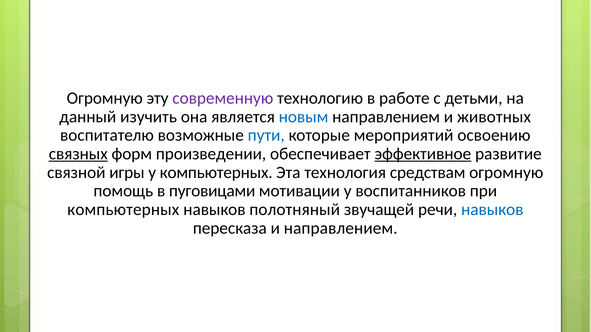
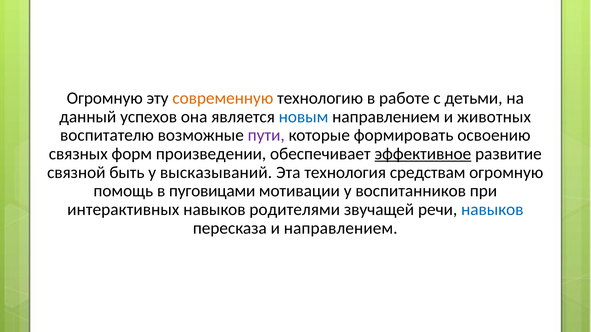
современную colour: purple -> orange
изучить: изучить -> успехов
пути colour: blue -> purple
мероприятий: мероприятий -> формировать
связных underline: present -> none
игры: игры -> быть
у компьютерных: компьютерных -> высказываний
компьютерных at (123, 210): компьютерных -> интерактивных
полотняный: полотняный -> родителями
